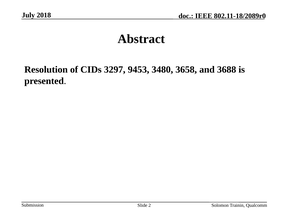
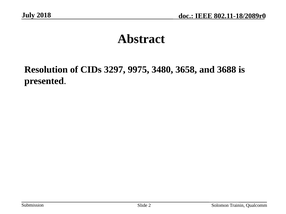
9453: 9453 -> 9975
